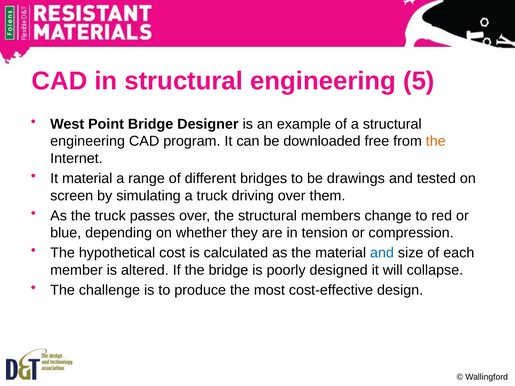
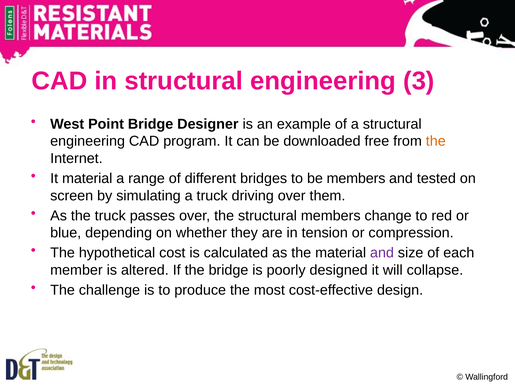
5: 5 -> 3
be drawings: drawings -> members
and at (382, 253) colour: blue -> purple
